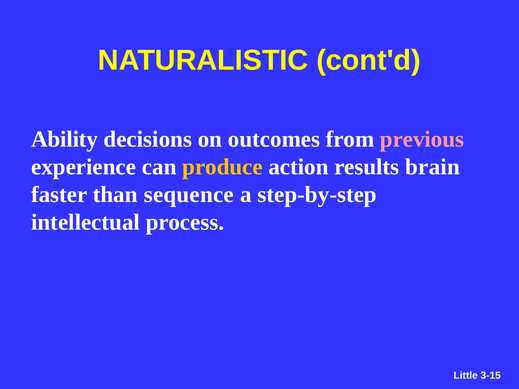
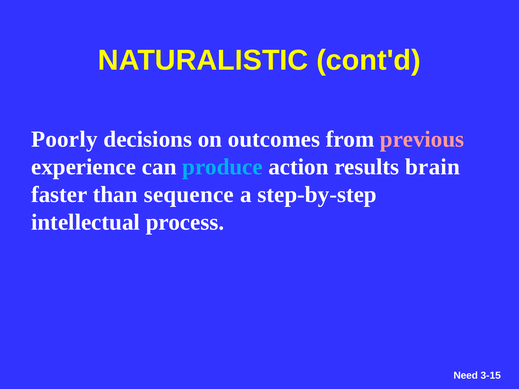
Ability: Ability -> Poorly
produce colour: yellow -> light blue
Little: Little -> Need
